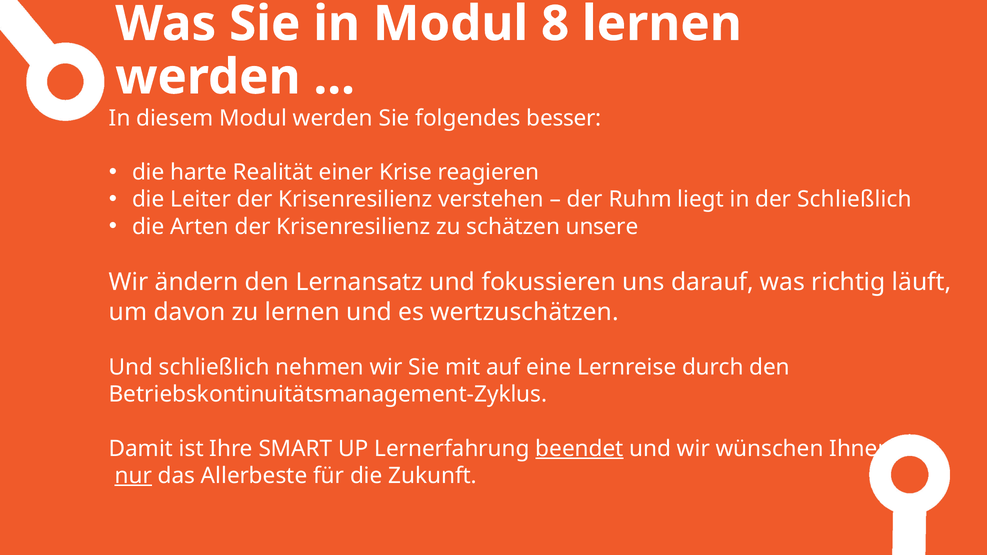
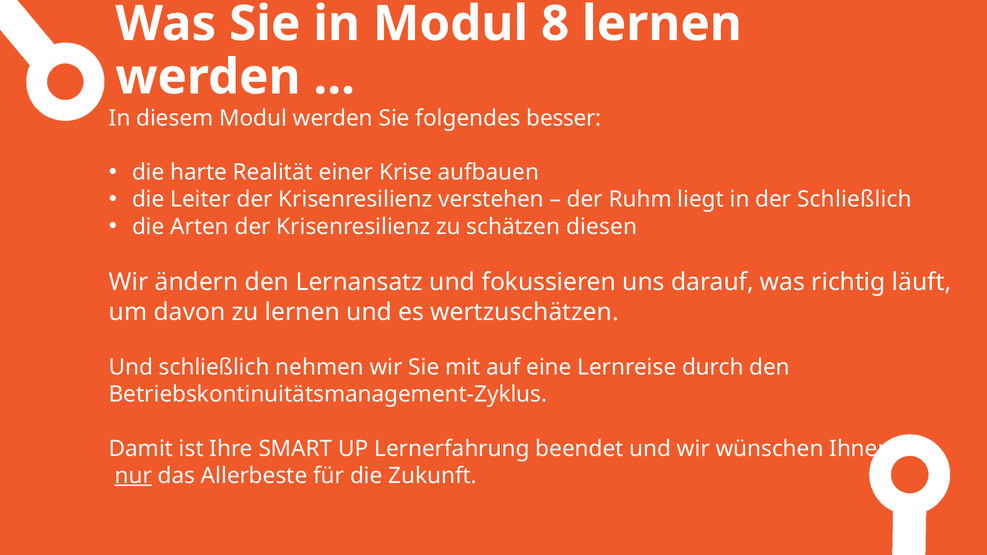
reagieren: reagieren -> aufbauen
unsere: unsere -> diesen
beendet underline: present -> none
